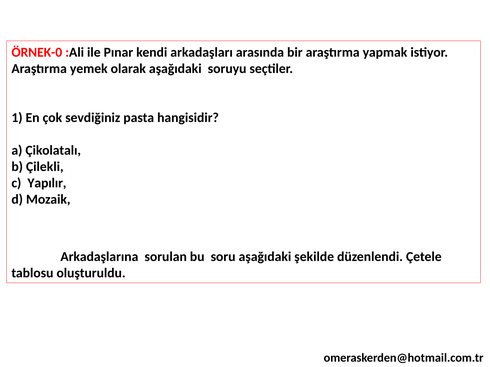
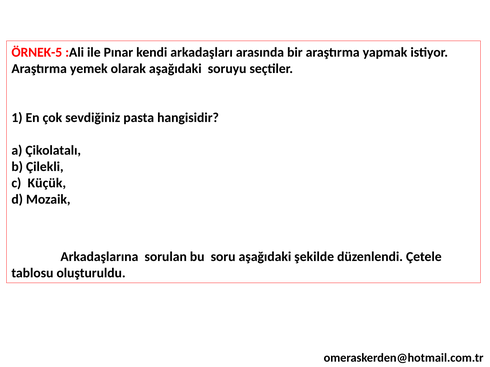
ÖRNEK-0: ÖRNEK-0 -> ÖRNEK-5
Yapılır: Yapılır -> Küçük
